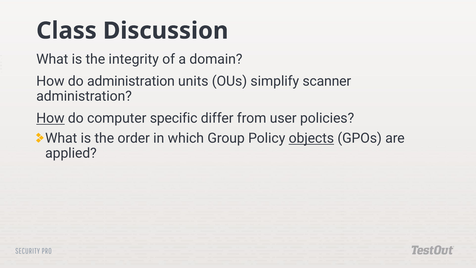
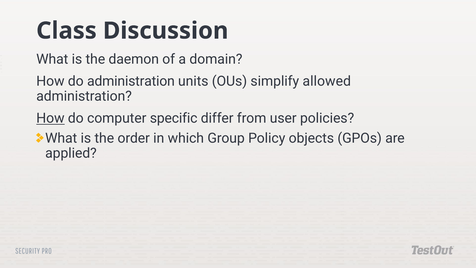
integrity: integrity -> daemon
scanner: scanner -> allowed
objects underline: present -> none
